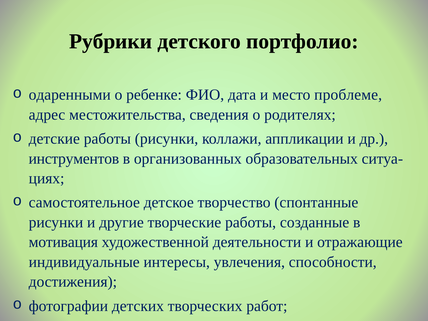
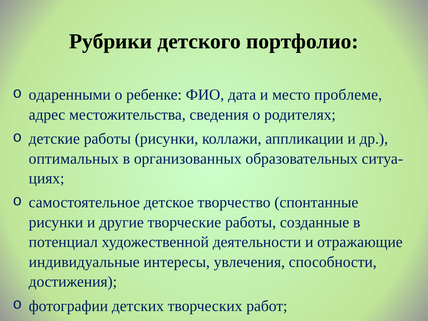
инструментов: инструментов -> оптимальных
мотивация: мотивация -> потенциал
